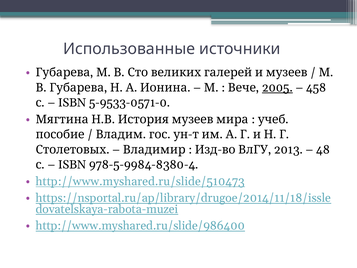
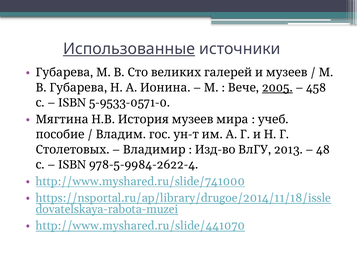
Использованные underline: none -> present
978-5-9984-8380-4: 978-5-9984-8380-4 -> 978-5-9984-2622-4
http://www.myshared.ru/slide/510473: http://www.myshared.ru/slide/510473 -> http://www.myshared.ru/slide/741000
http://www.myshared.ru/slide/986400: http://www.myshared.ru/slide/986400 -> http://www.myshared.ru/slide/441070
